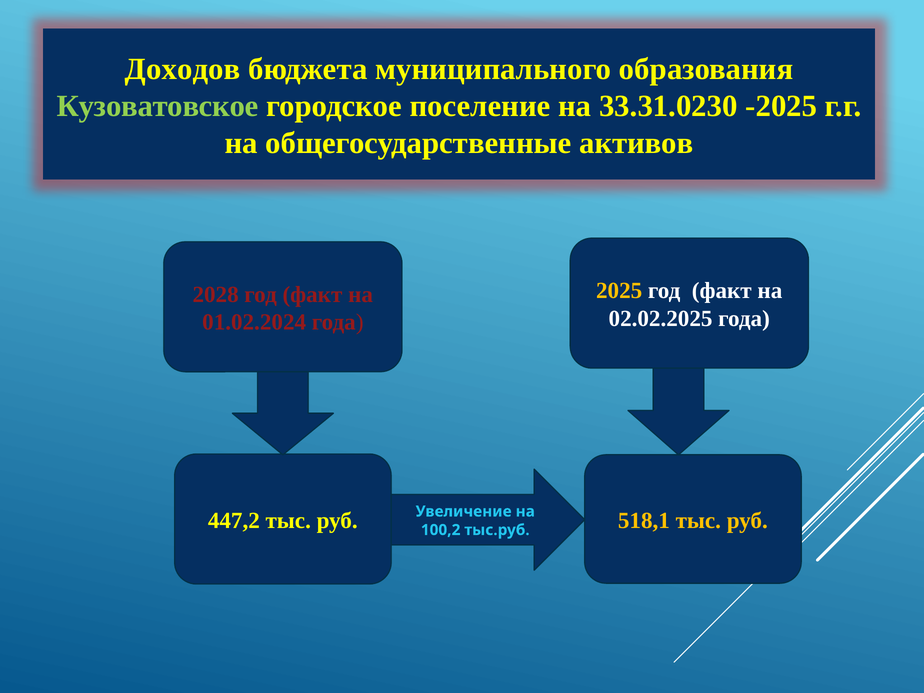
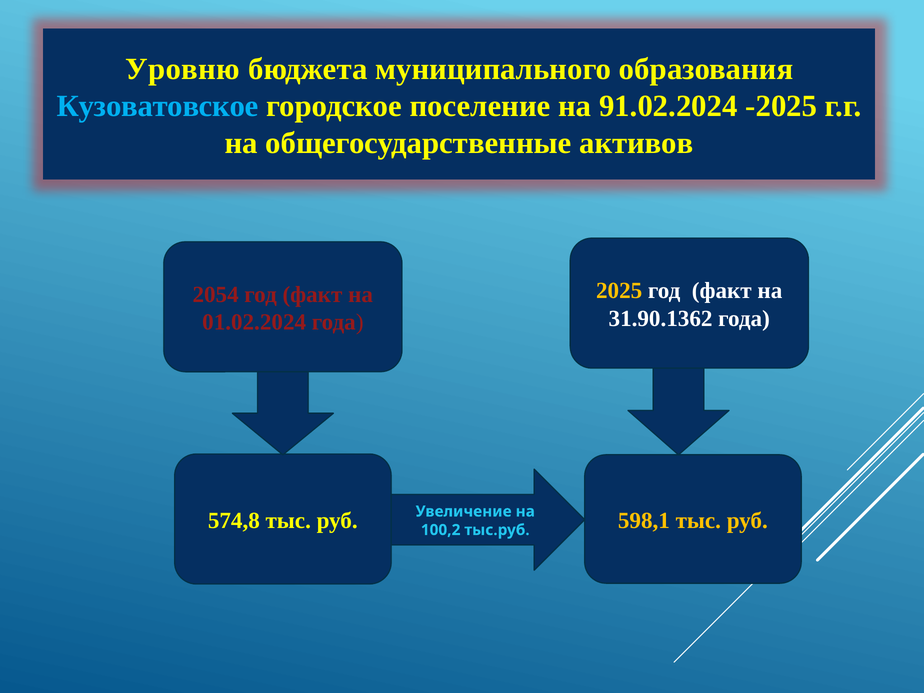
Доходов: Доходов -> Уровню
Кузоватовское colour: light green -> light blue
33.31.0230: 33.31.0230 -> 91.02.2024
2028: 2028 -> 2054
02.02.2025: 02.02.2025 -> 31.90.1362
447,2: 447,2 -> 574,8
518,1: 518,1 -> 598,1
